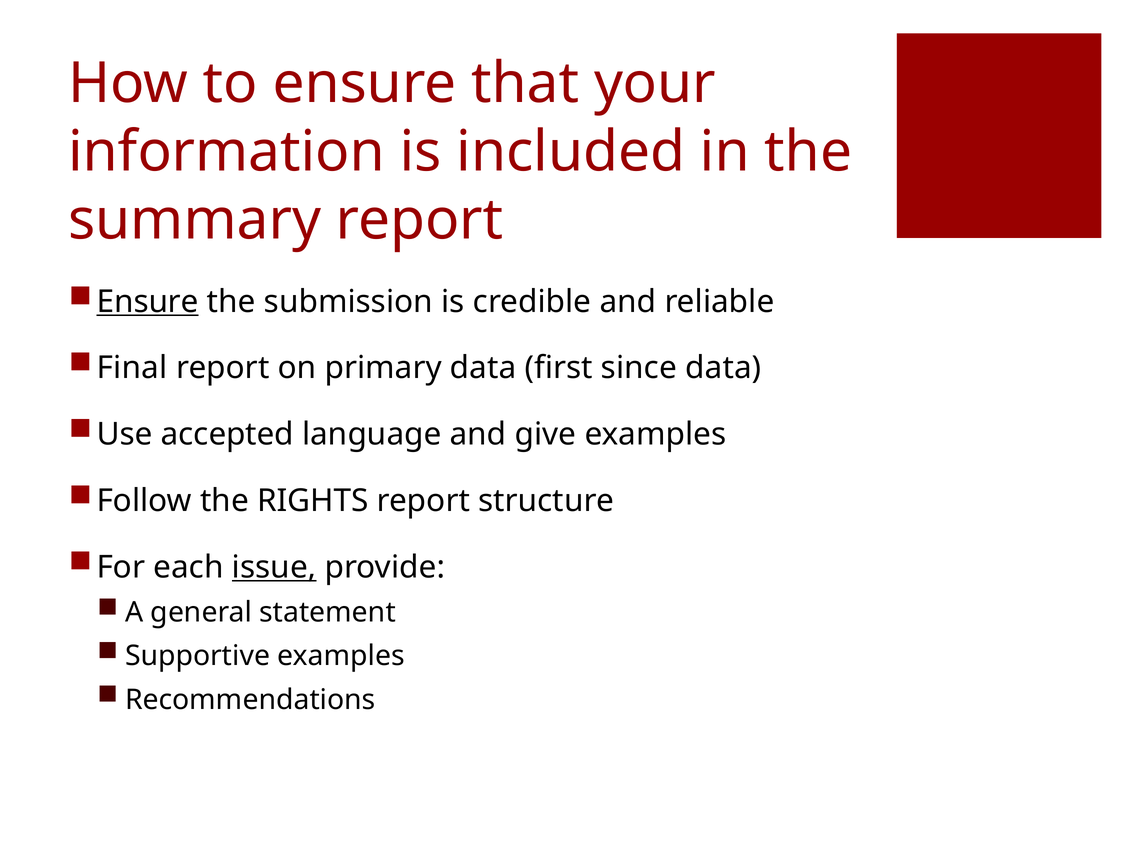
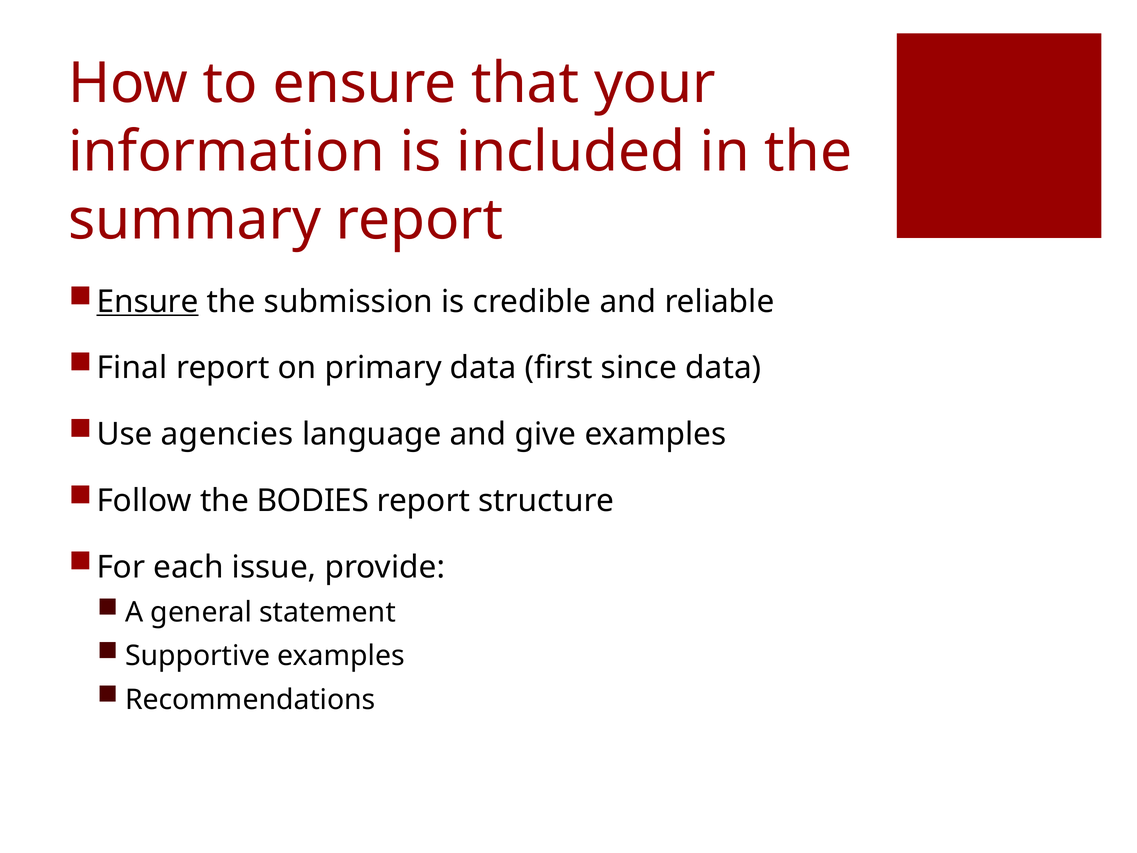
accepted: accepted -> agencies
RIGHTS: RIGHTS -> BODIES
issue underline: present -> none
